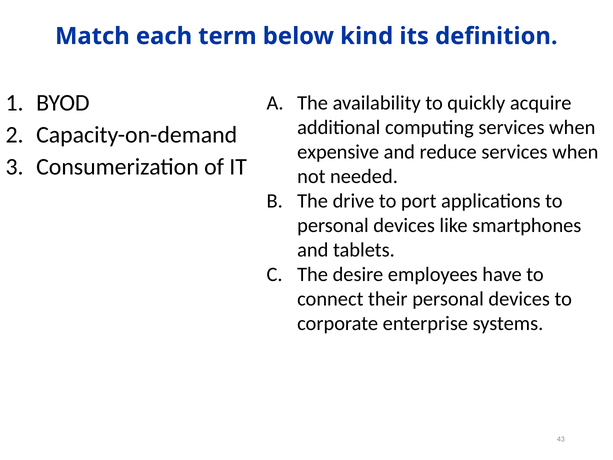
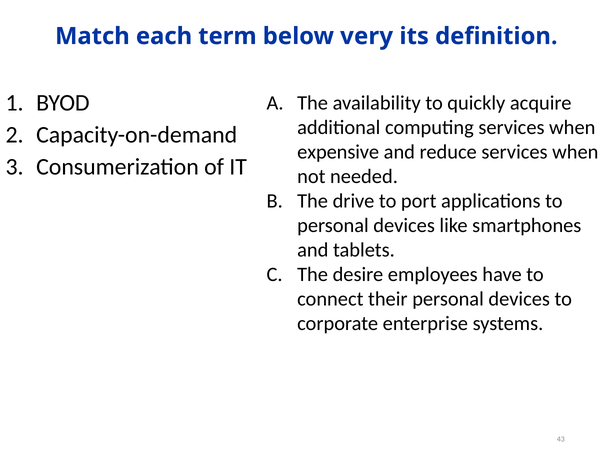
kind: kind -> very
